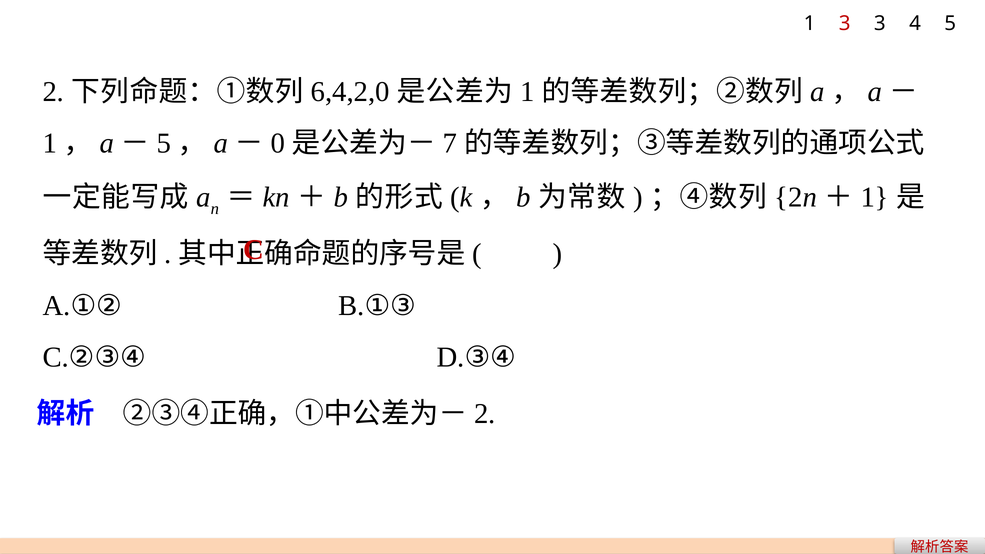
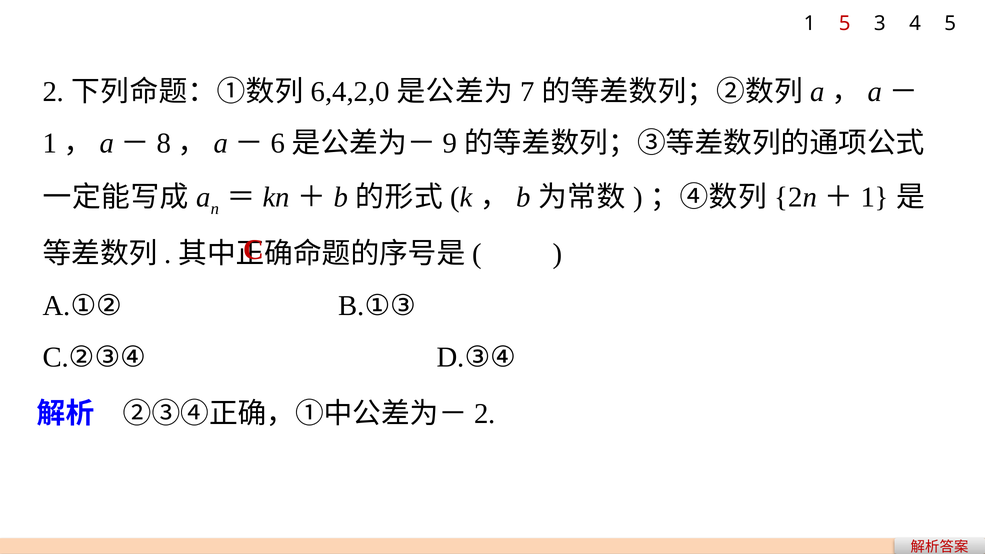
1 3: 3 -> 5
1 at (527, 92): 1 -> 7
5 at (164, 143): 5 -> 8
0: 0 -> 6
7: 7 -> 9
